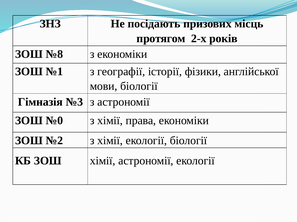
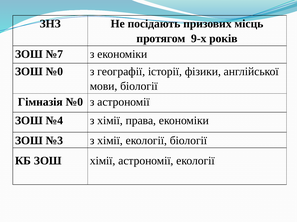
2-х: 2-х -> 9-х
№8: №8 -> №7
ЗОШ №1: №1 -> №0
Гімназія №3: №3 -> №0
№0: №0 -> №4
№2: №2 -> №3
